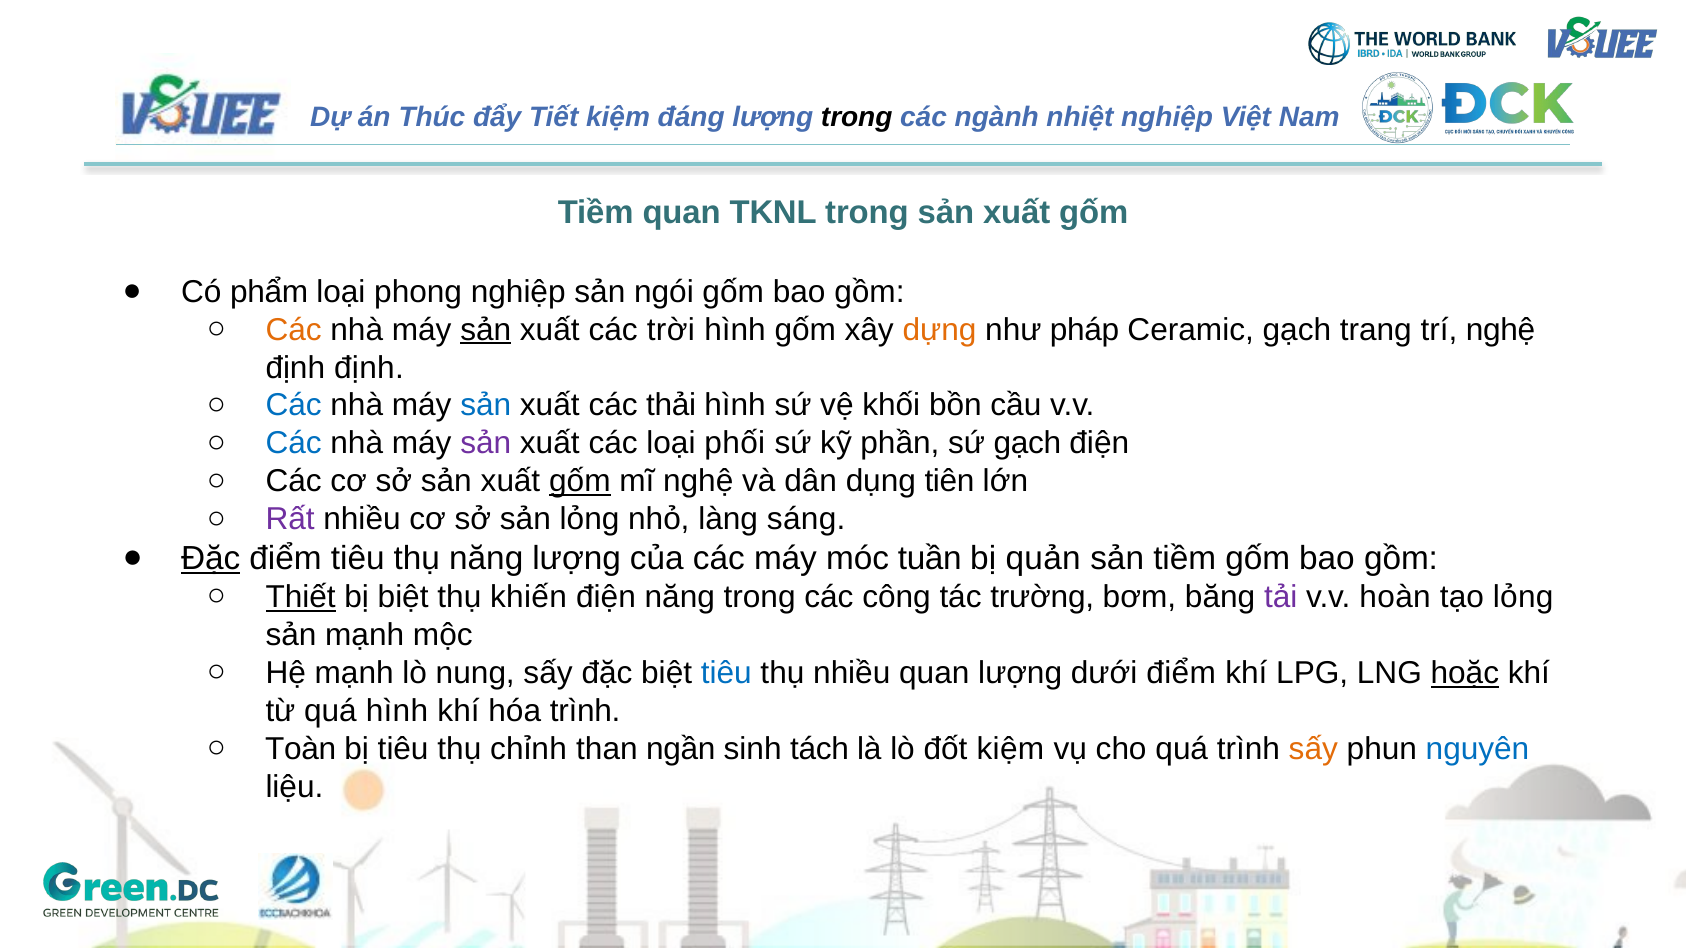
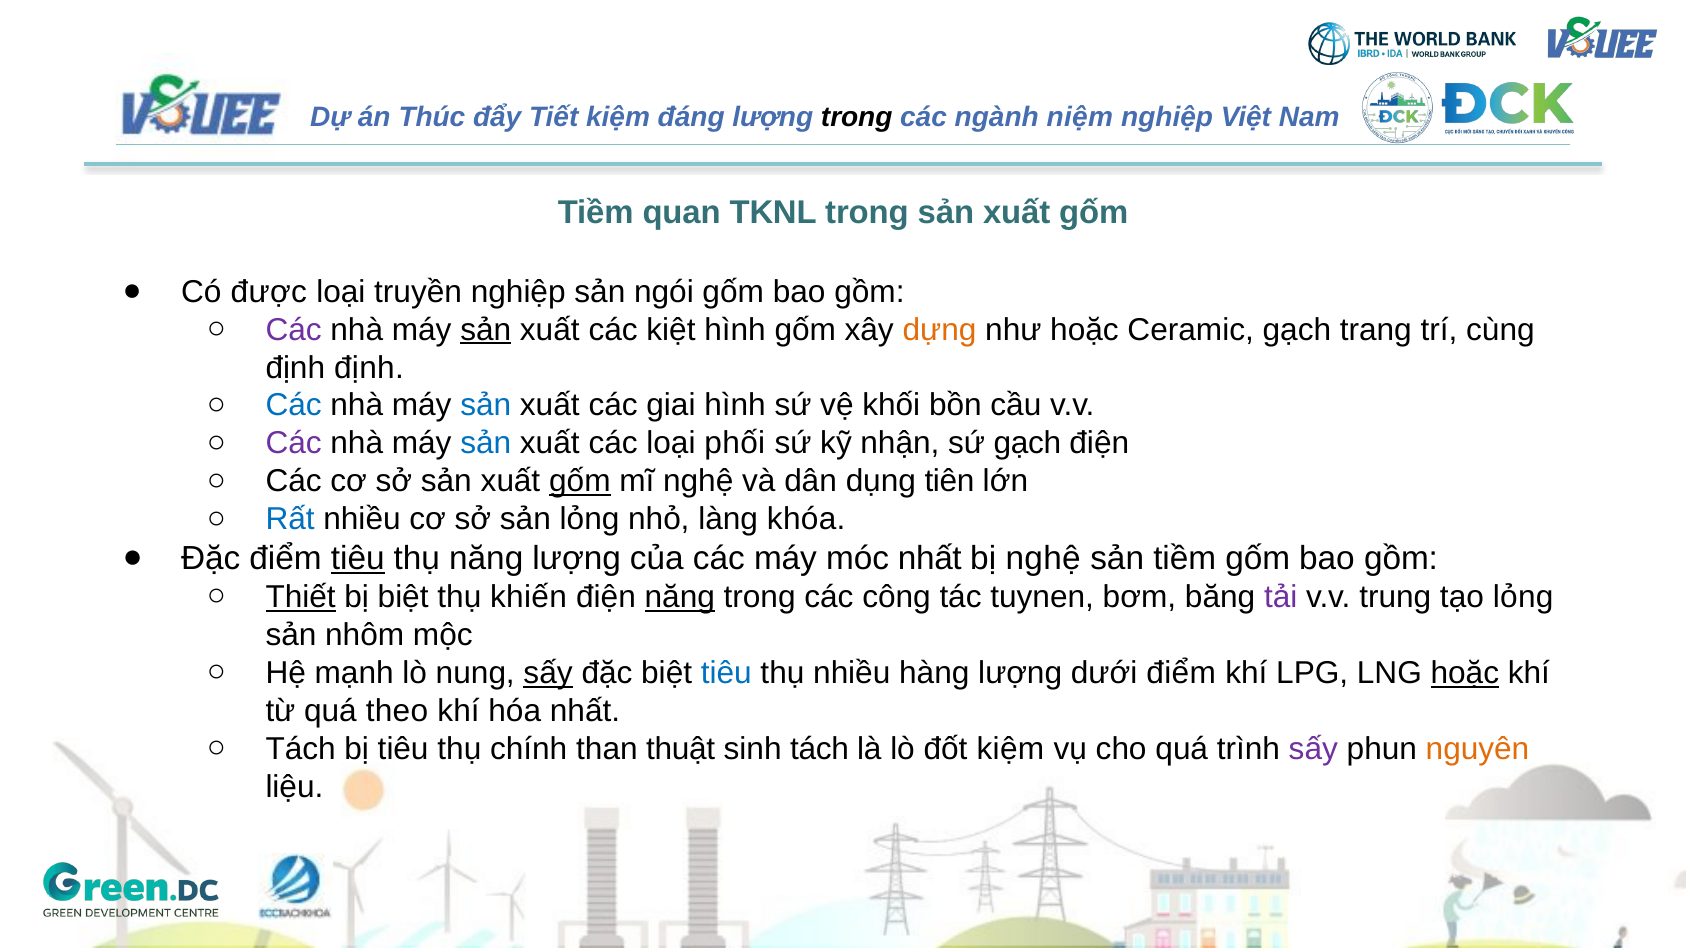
nhiệt: nhiệt -> niệm
phẩm: phẩm -> được
phong: phong -> truyền
Các at (294, 330) colour: orange -> purple
trời: trời -> kiệt
như pháp: pháp -> hoặc
trí nghệ: nghệ -> cùng
thải: thải -> giai
Các at (294, 444) colour: blue -> purple
sản at (486, 444) colour: purple -> blue
phần: phần -> nhận
Rất colour: purple -> blue
sáng: sáng -> khóa
Đặc at (211, 559) underline: present -> none
tiêu at (358, 559) underline: none -> present
móc tuần: tuần -> nhất
bị quản: quản -> nghệ
năng at (680, 597) underline: none -> present
trường: trường -> tuynen
hoàn: hoàn -> trung
sản mạnh: mạnh -> nhôm
sấy at (548, 673) underline: none -> present
nhiều quan: quan -> hàng
quá hình: hình -> theo
hóa trình: trình -> nhất
Toàn at (301, 749): Toàn -> Tách
chỉnh: chỉnh -> chính
ngần: ngần -> thuật
sấy at (1313, 749) colour: orange -> purple
nguyên colour: blue -> orange
